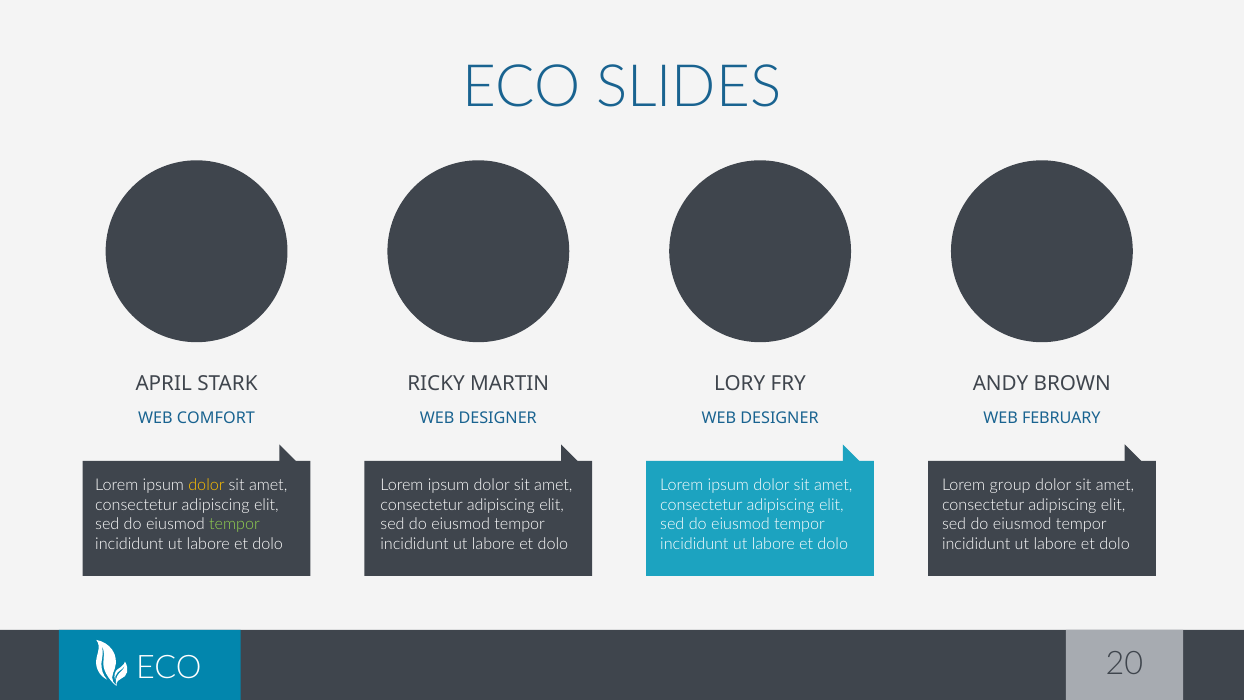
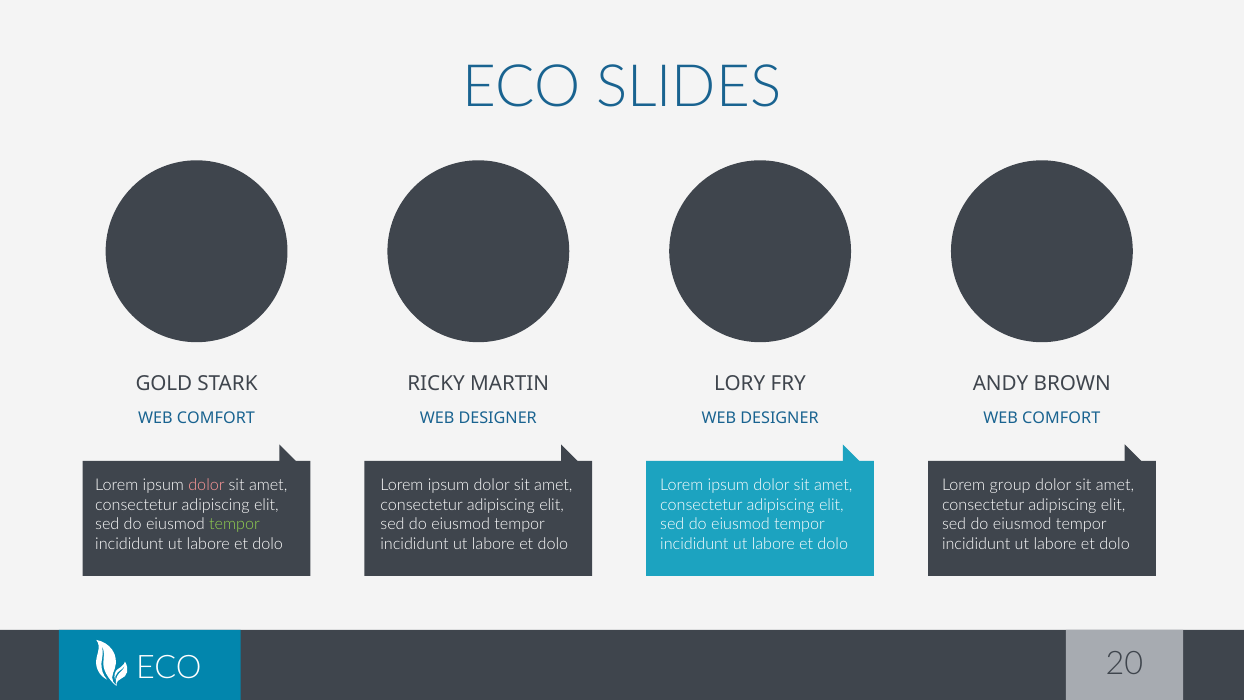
APRIL: APRIL -> GOLD
FEBRUARY at (1061, 418): FEBRUARY -> COMFORT
dolor at (206, 485) colour: yellow -> pink
